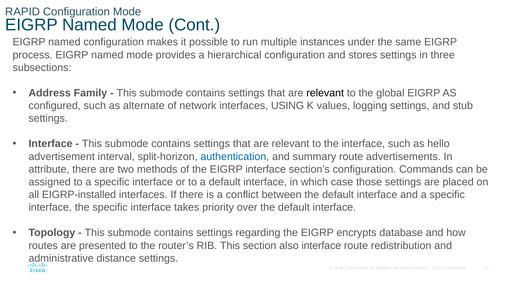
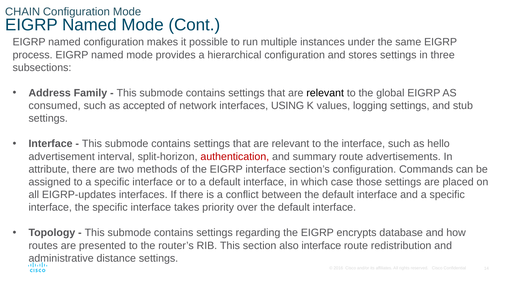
RAPID: RAPID -> CHAIN
configured: configured -> consumed
alternate: alternate -> accepted
authentication colour: blue -> red
EIGRP-installed: EIGRP-installed -> EIGRP-updates
